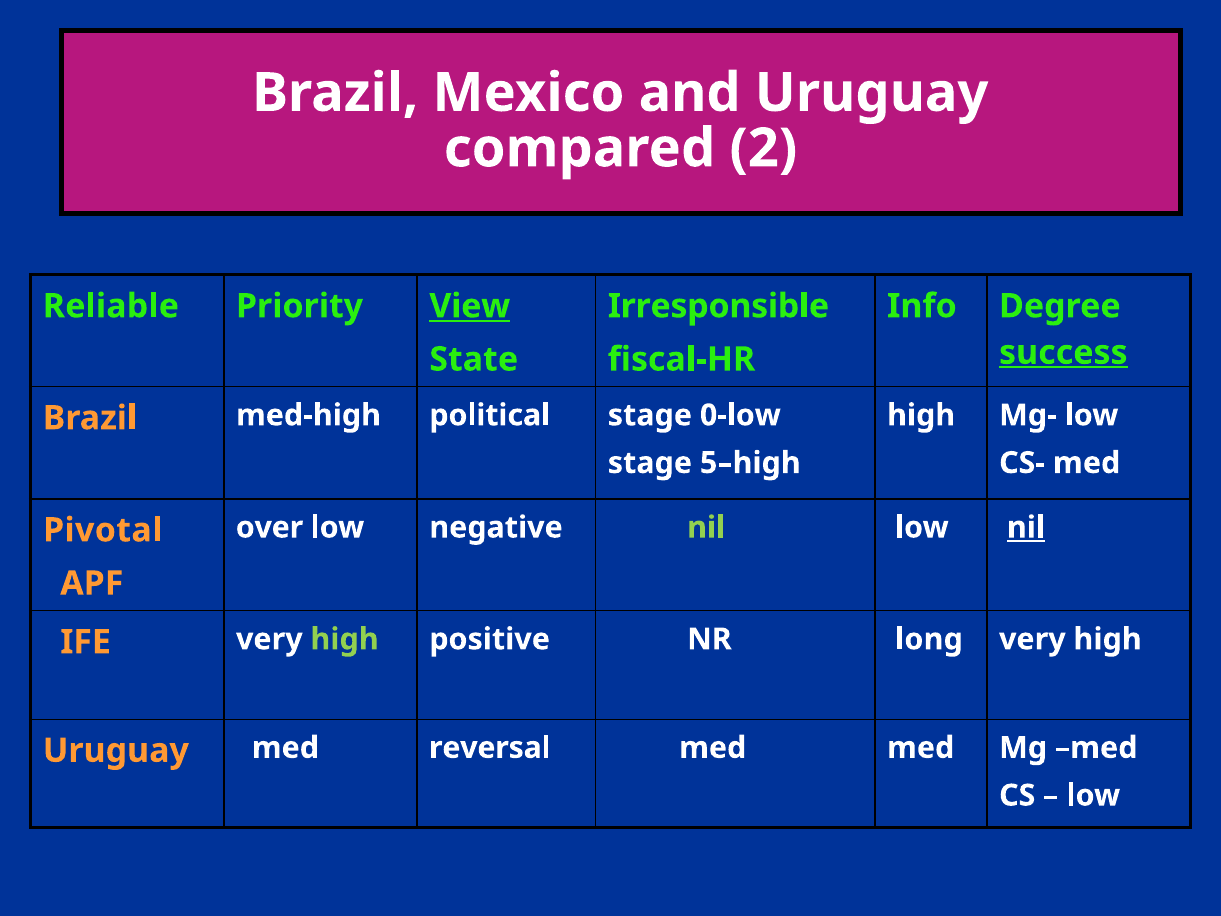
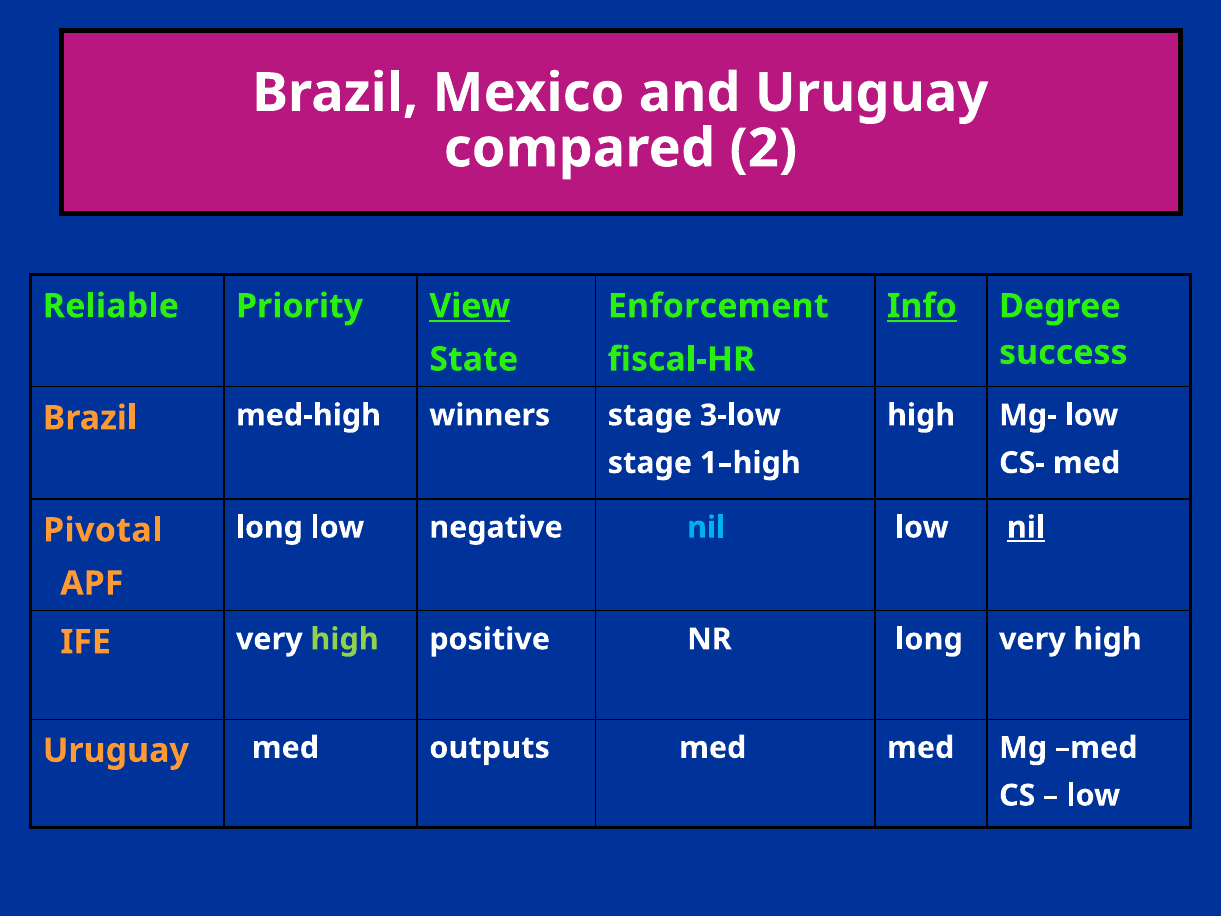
Irresponsible: Irresponsible -> Enforcement
Info underline: none -> present
success underline: present -> none
political: political -> winners
0-low: 0-low -> 3-low
5–high: 5–high -> 1–high
over at (269, 527): over -> long
nil at (706, 527) colour: light green -> light blue
reversal: reversal -> outputs
